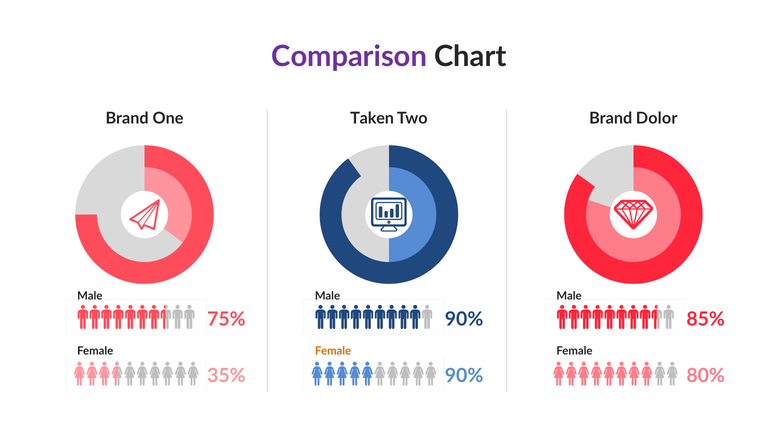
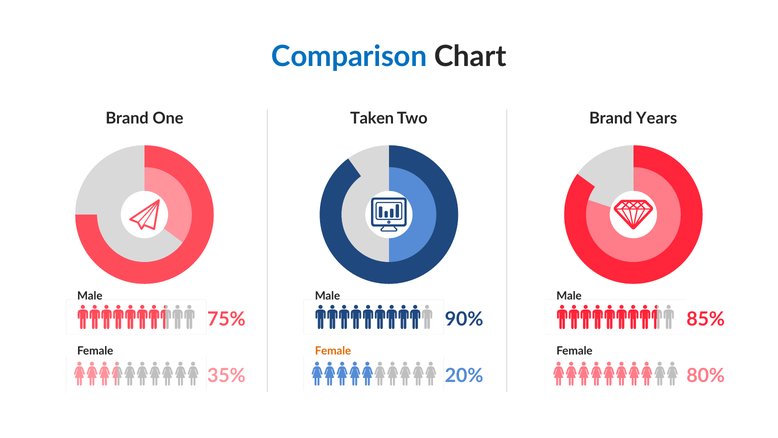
Comparison colour: purple -> blue
Dolor: Dolor -> Years
90% at (464, 376): 90% -> 20%
